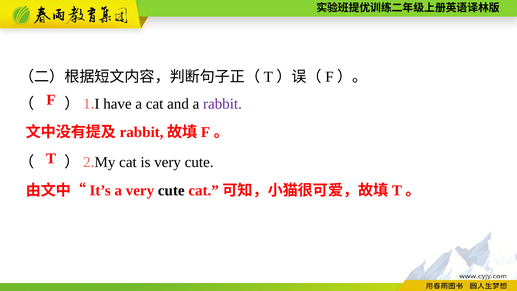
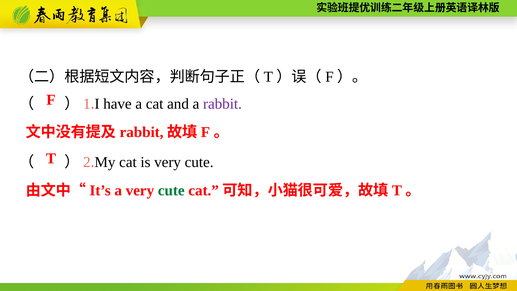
cute at (171, 191) colour: black -> green
